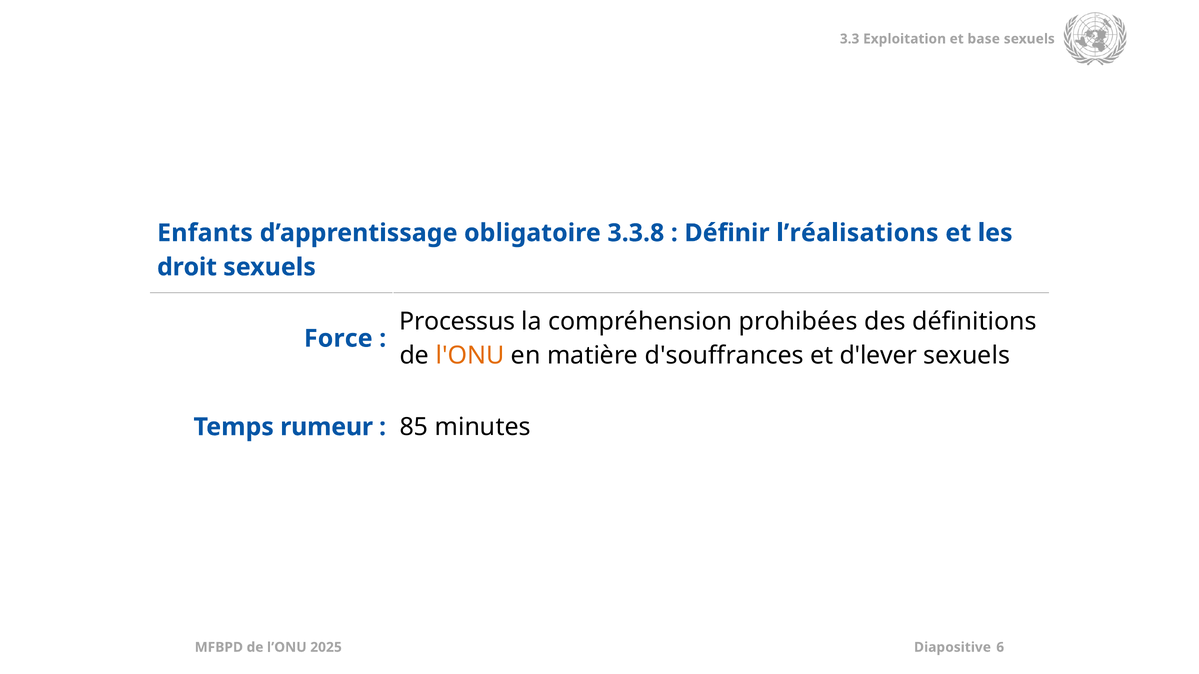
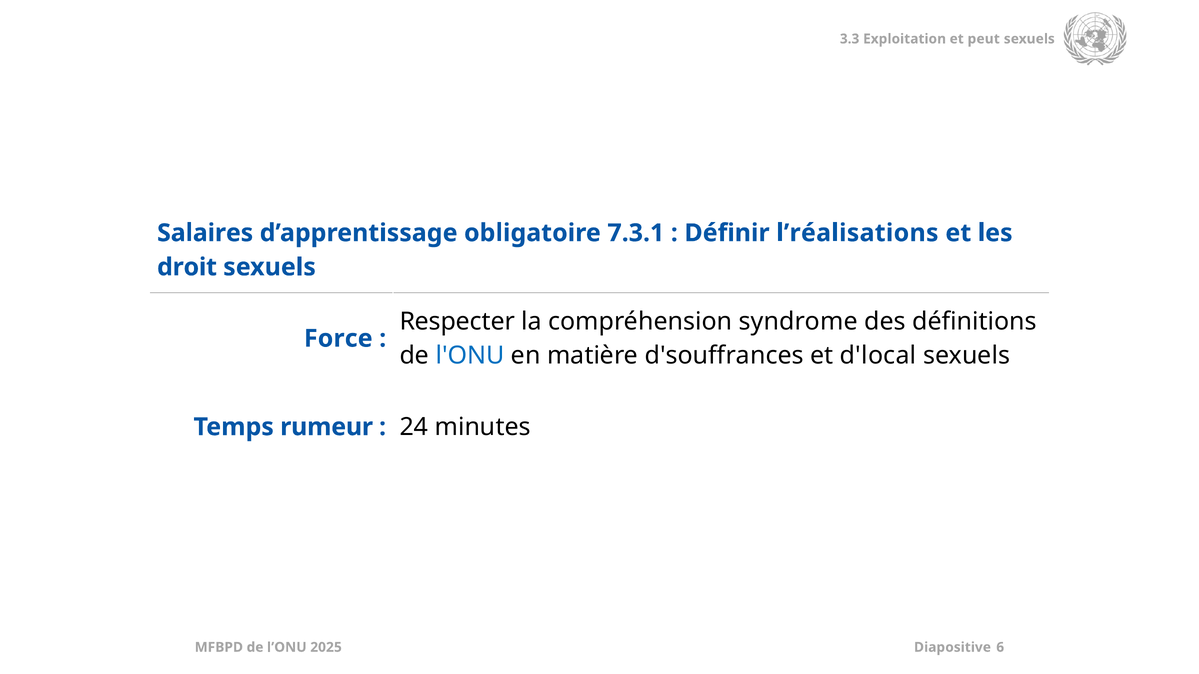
base: base -> peut
Enfants: Enfants -> Salaires
3.3.8: 3.3.8 -> 7.3.1
Processus: Processus -> Respecter
prohibées: prohibées -> syndrome
l'ONU colour: orange -> blue
d'lever: d'lever -> d'local
85: 85 -> 24
